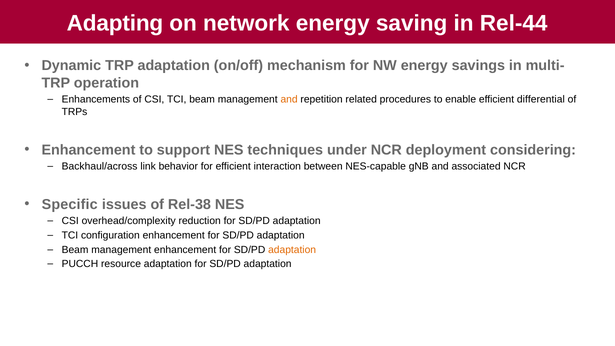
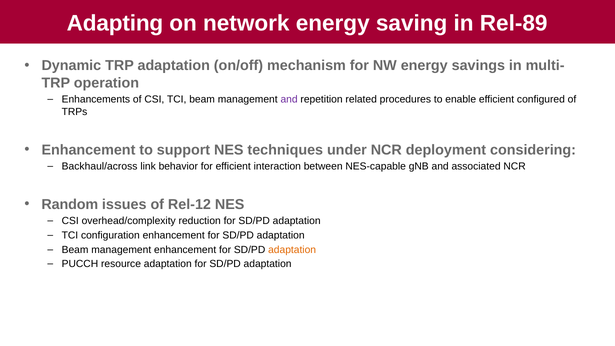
Rel-44: Rel-44 -> Rel-89
and at (289, 100) colour: orange -> purple
differential: differential -> configured
Specific: Specific -> Random
Rel-38: Rel-38 -> Rel-12
